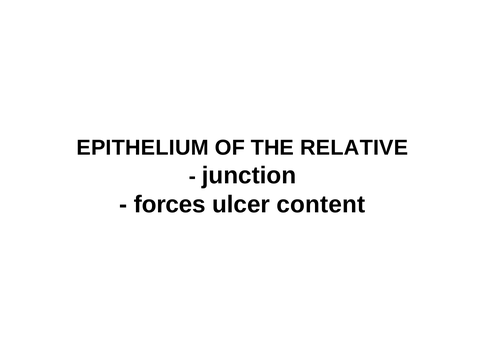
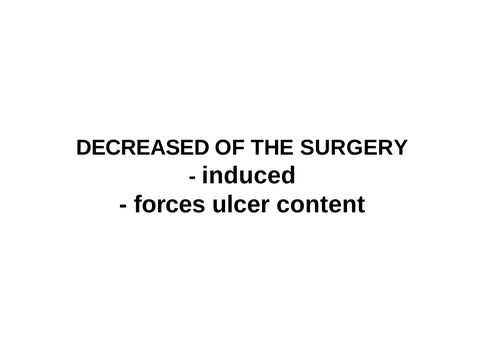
EPITHELIUM: EPITHELIUM -> DECREASED
RELATIVE: RELATIVE -> SURGERY
junction: junction -> induced
